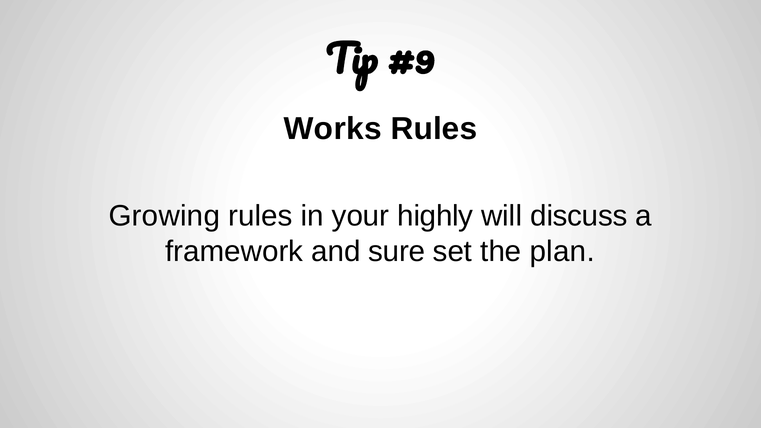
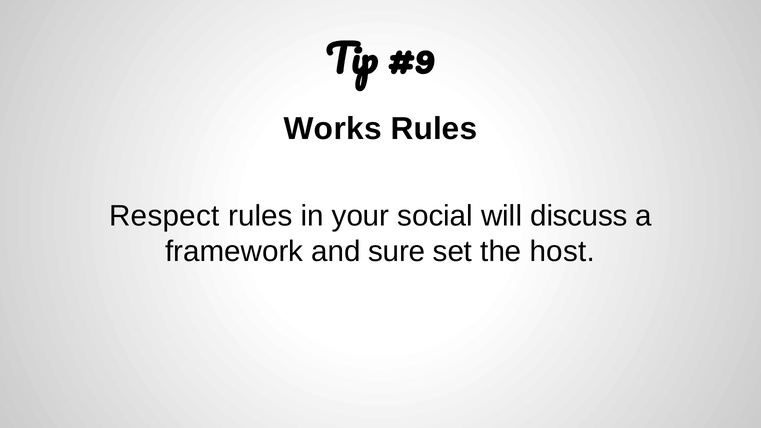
Growing: Growing -> Respect
highly: highly -> social
plan: plan -> host
